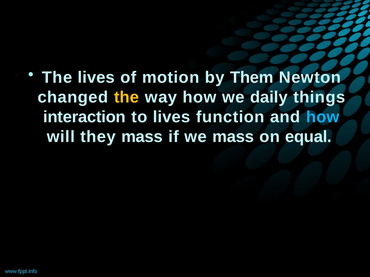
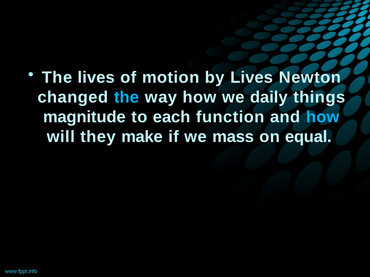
by Them: Them -> Lives
the at (127, 97) colour: yellow -> light blue
interaction: interaction -> magnitude
to lives: lives -> each
they mass: mass -> make
